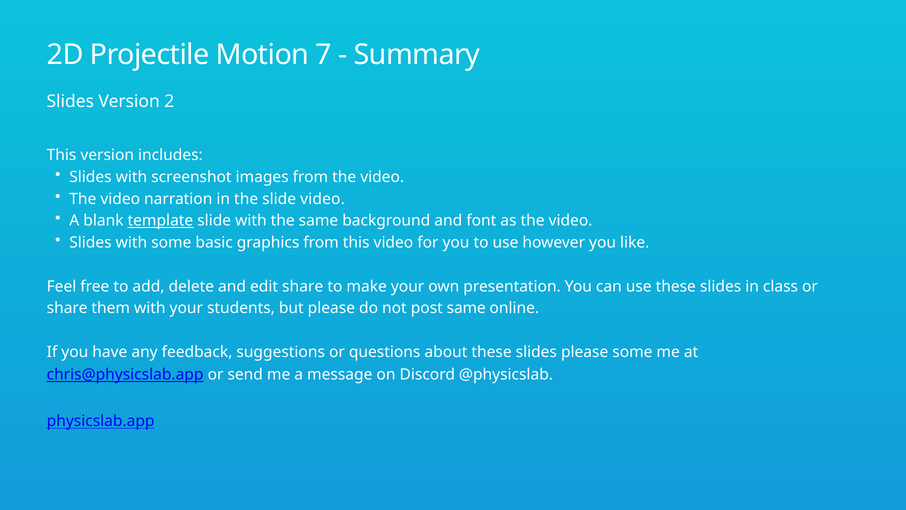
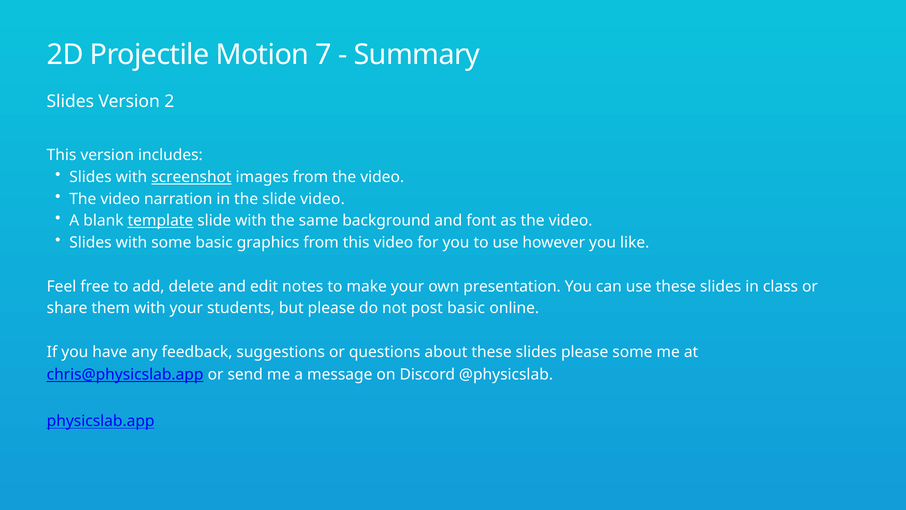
screenshot underline: none -> present
edit share: share -> notes
post same: same -> basic
